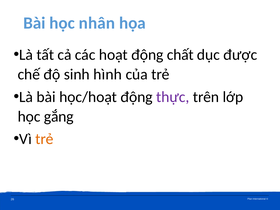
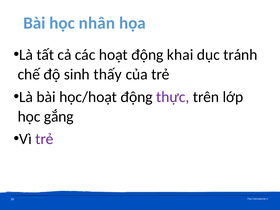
chất: chất -> khai
được: được -> tránh
hình: hình -> thấy
trẻ at (44, 139) colour: orange -> purple
